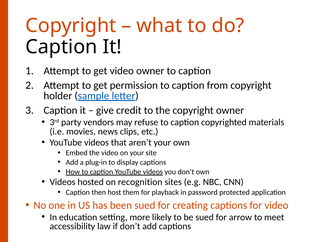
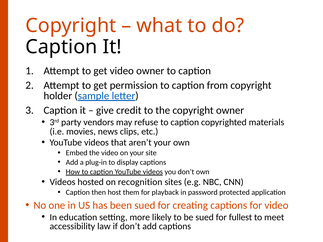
arrow: arrow -> fullest
